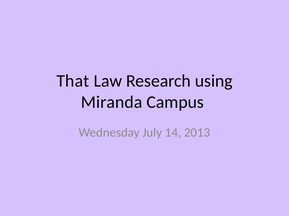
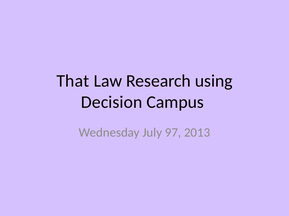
Miranda: Miranda -> Decision
14: 14 -> 97
